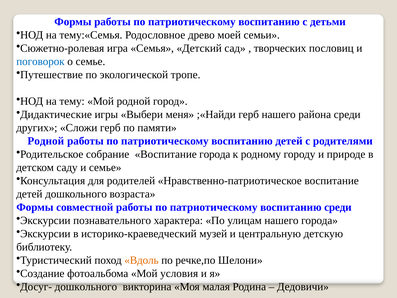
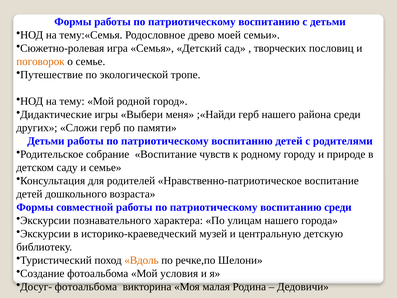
поговорок colour: blue -> orange
Родной at (46, 141): Родной -> Детьми
Воспитание города: города -> чувств
Досуг- дошкольного: дошкольного -> фотоальбома
